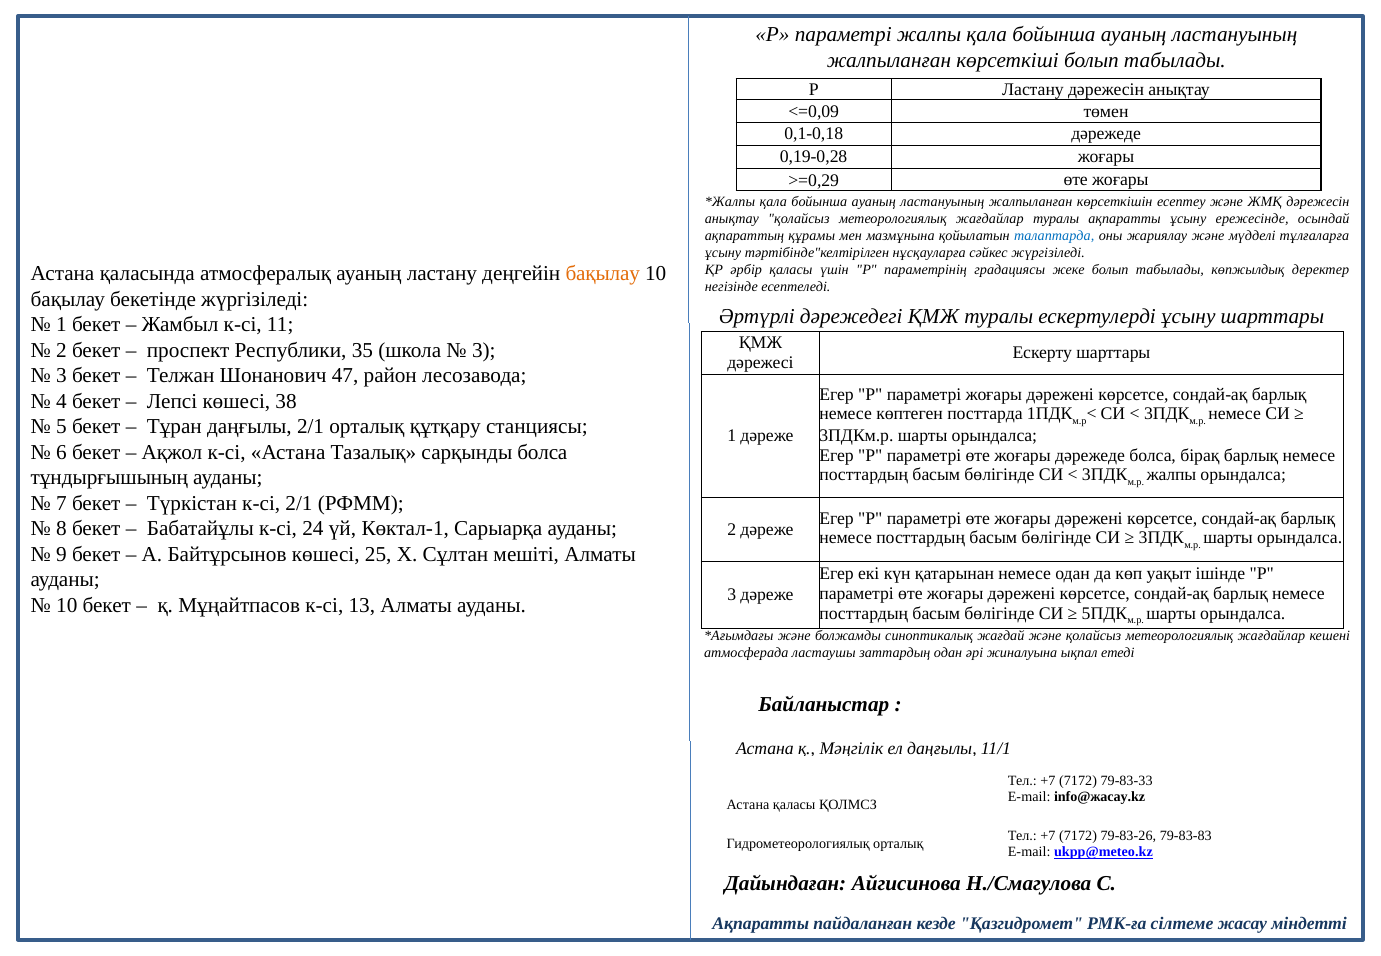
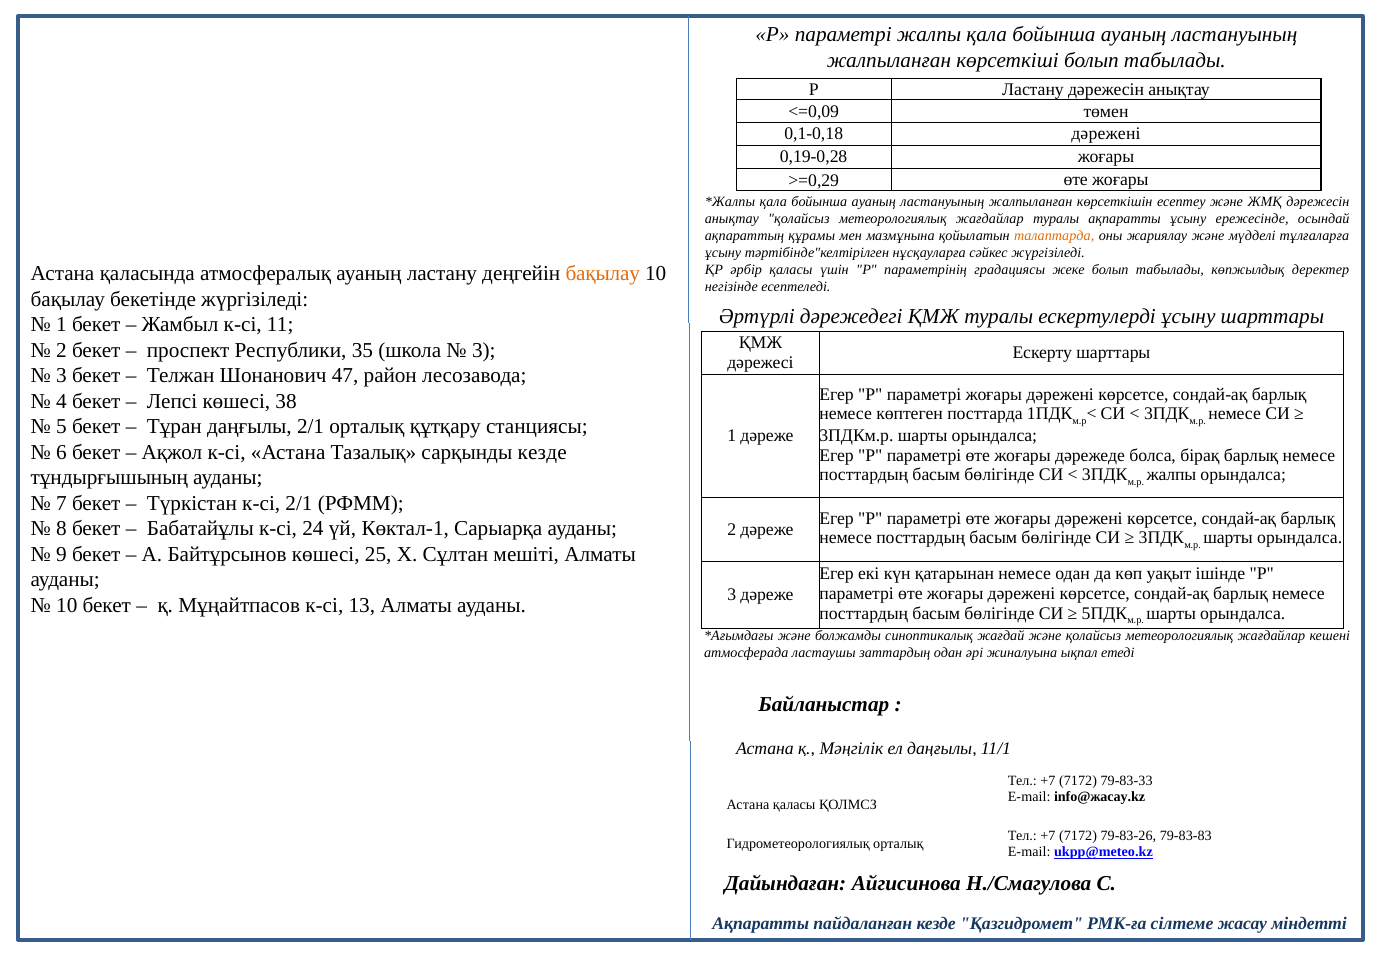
0,1-0,18 дәрежеде: дәрежеде -> дәрежені
талаптарда colour: blue -> orange
сарқынды болса: болса -> кезде
